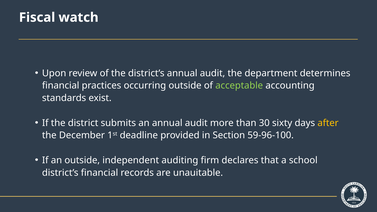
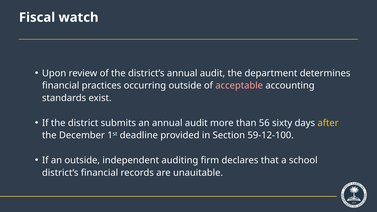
acceptable colour: light green -> pink
30: 30 -> 56
59-96-100: 59-96-100 -> 59-12-100
